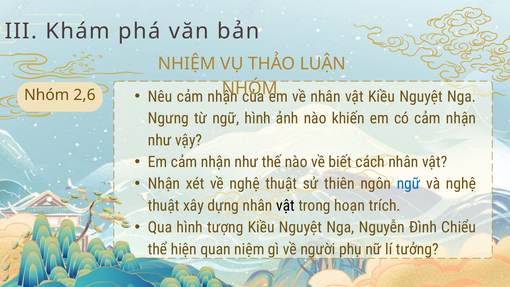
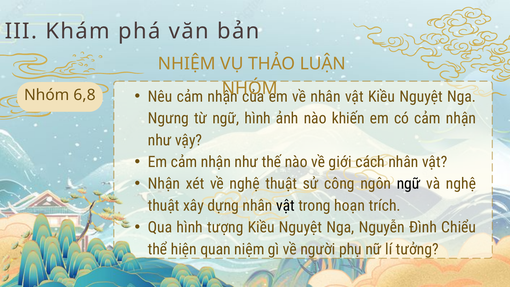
2,6: 2,6 -> 6,8
biết: biết -> giới
thiên: thiên -> công
ngữ at (409, 184) colour: blue -> black
